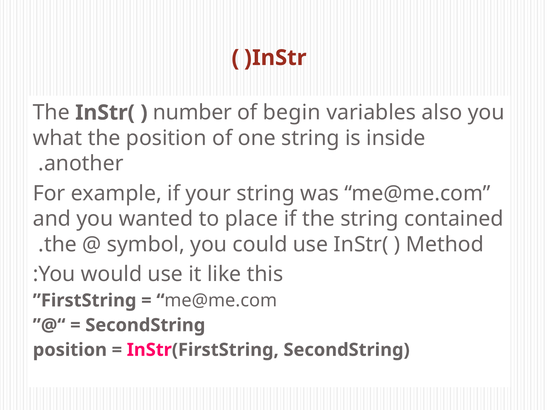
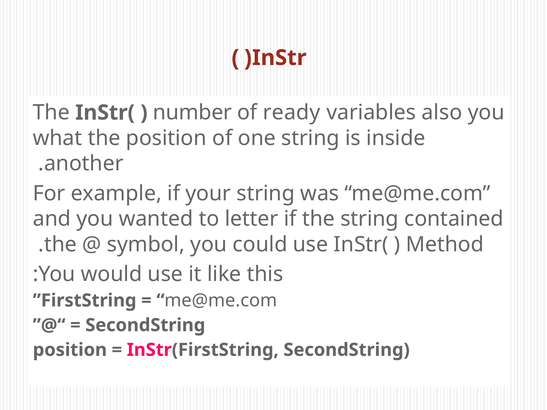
begin: begin -> ready
place: place -> letter
